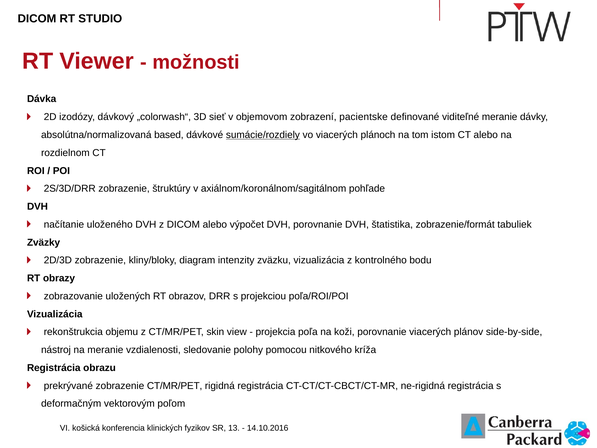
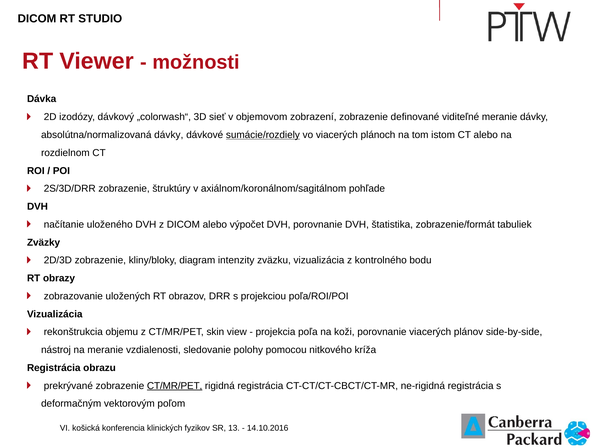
zobrazení pacientske: pacientske -> zobrazenie
absolútna/normalizovaná based: based -> dávky
CT/MR/PET at (175, 386) underline: none -> present
